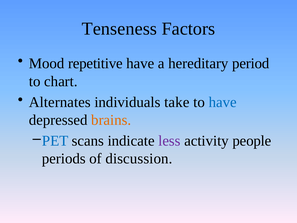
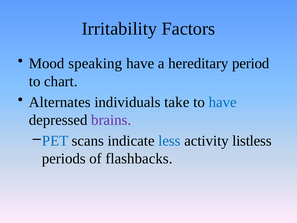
Tenseness: Tenseness -> Irritability
repetitive: repetitive -> speaking
brains colour: orange -> purple
less colour: purple -> blue
people: people -> listless
discussion: discussion -> flashbacks
